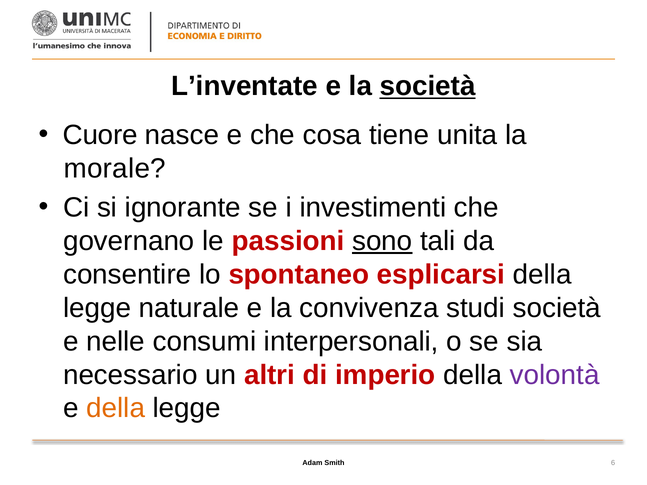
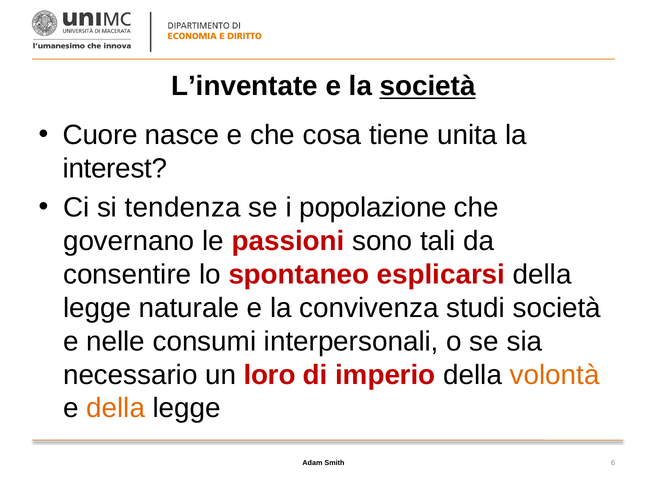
morale: morale -> interest
ignorante: ignorante -> tendenza
investimenti: investimenti -> popolazione
sono underline: present -> none
altri: altri -> loro
volontà colour: purple -> orange
